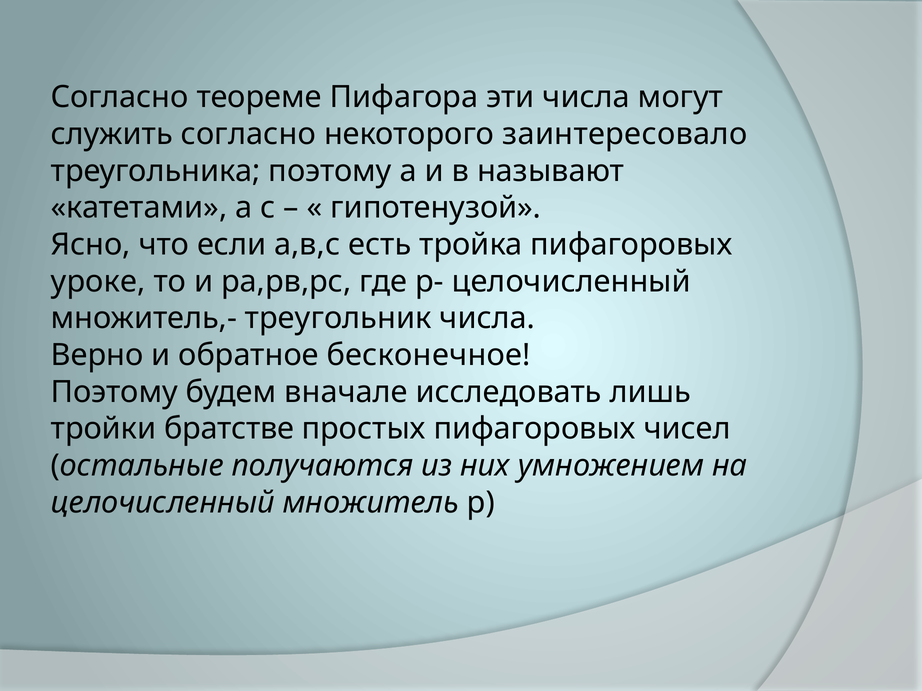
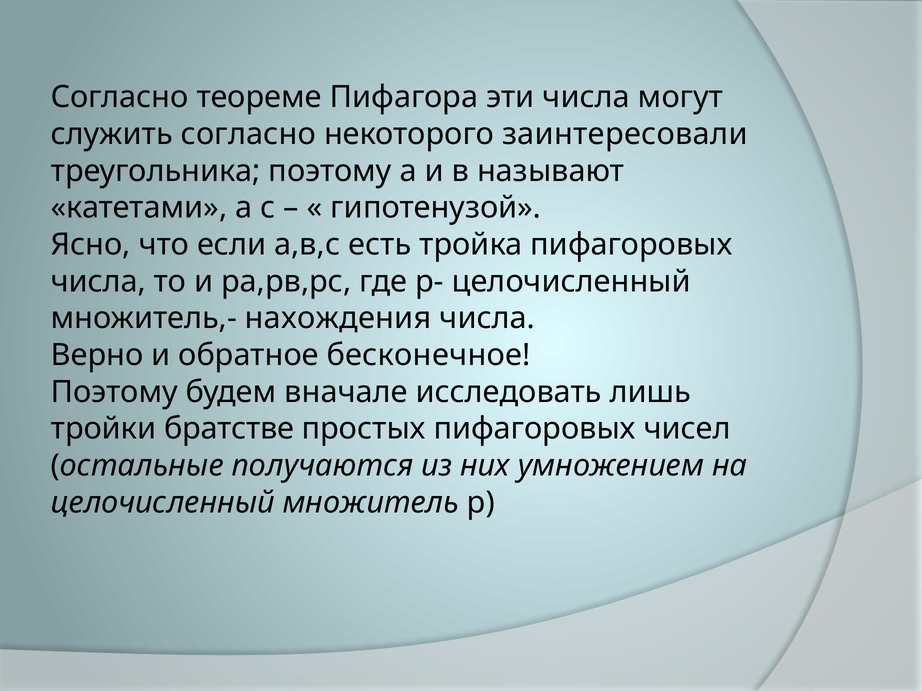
заинтересовало: заинтересовало -> заинтересовали
уроке at (98, 282): уроке -> числа
треугольник: треугольник -> нахождения
